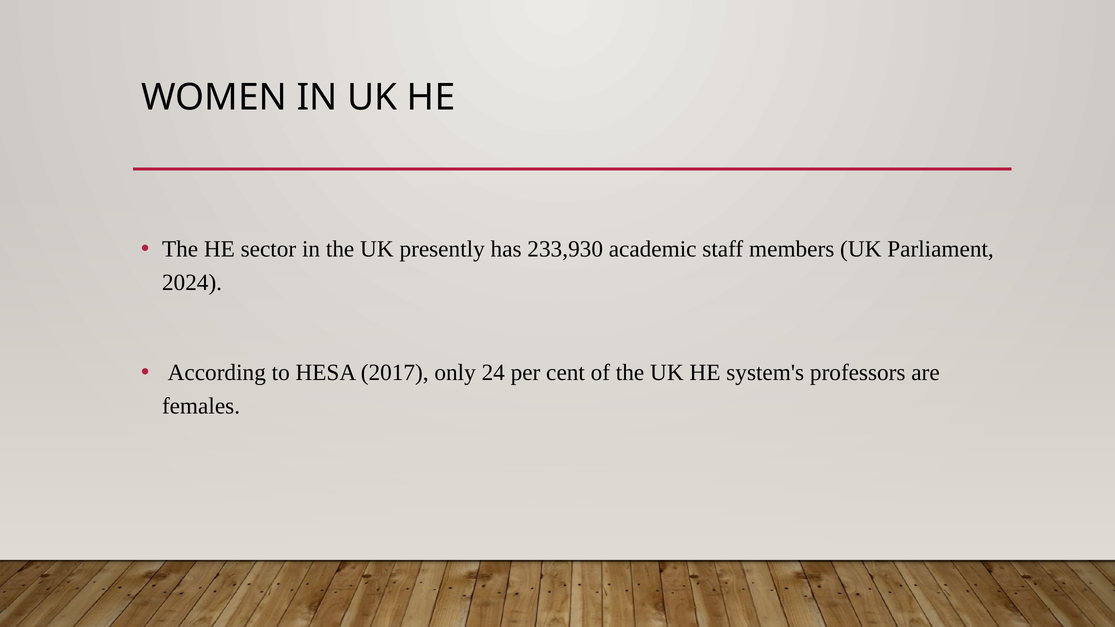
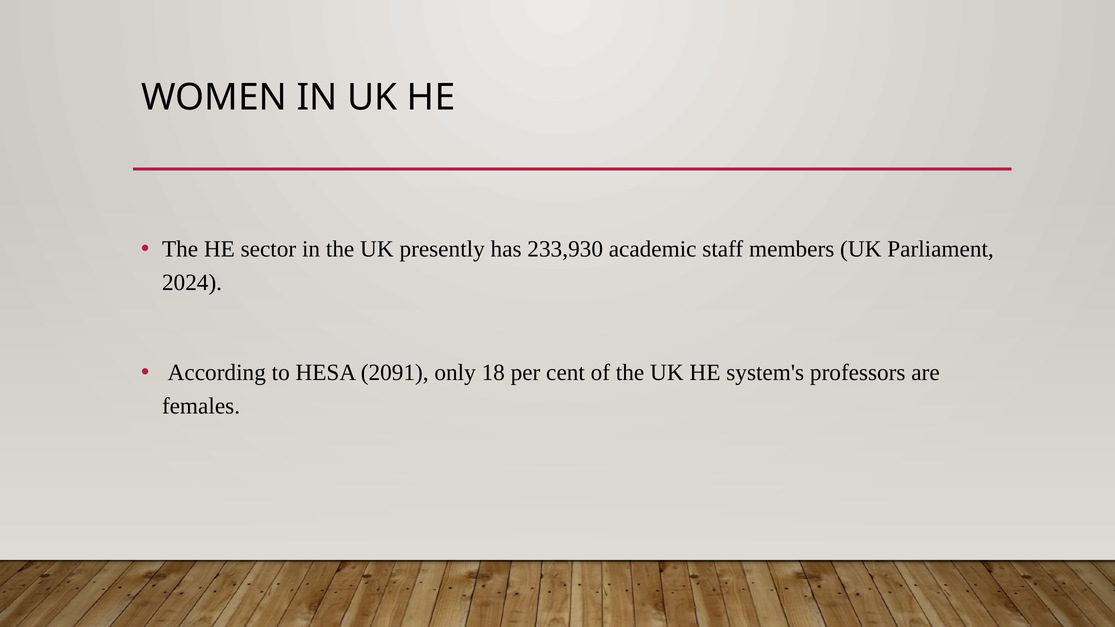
2017: 2017 -> 2091
24: 24 -> 18
